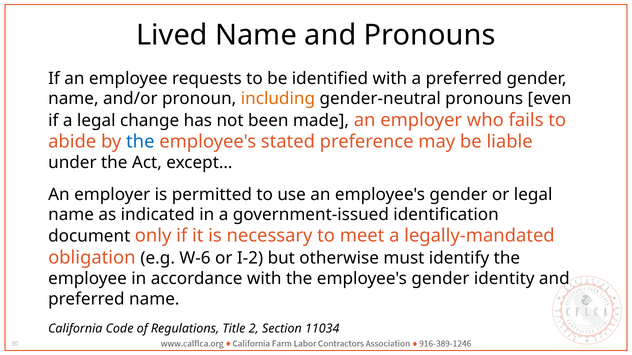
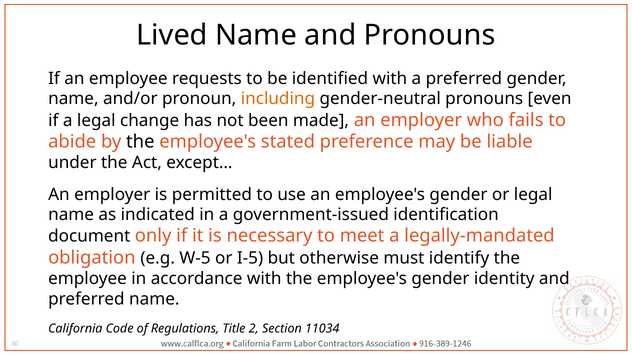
the at (140, 142) colour: blue -> black
W-6: W-6 -> W-5
I-2: I-2 -> I-5
